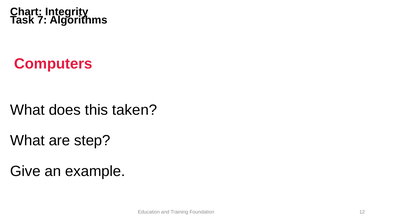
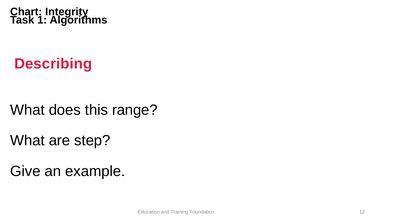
7: 7 -> 1
Computers: Computers -> Describing
taken: taken -> range
